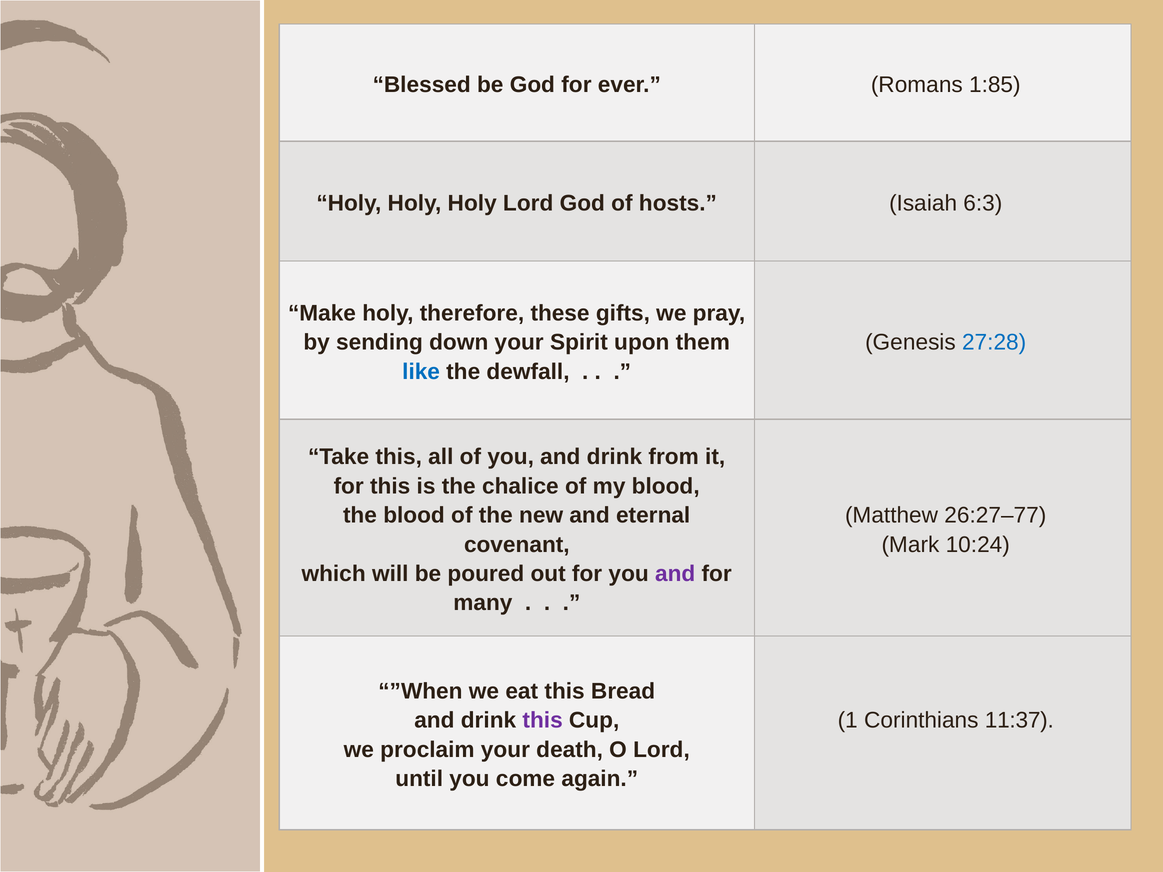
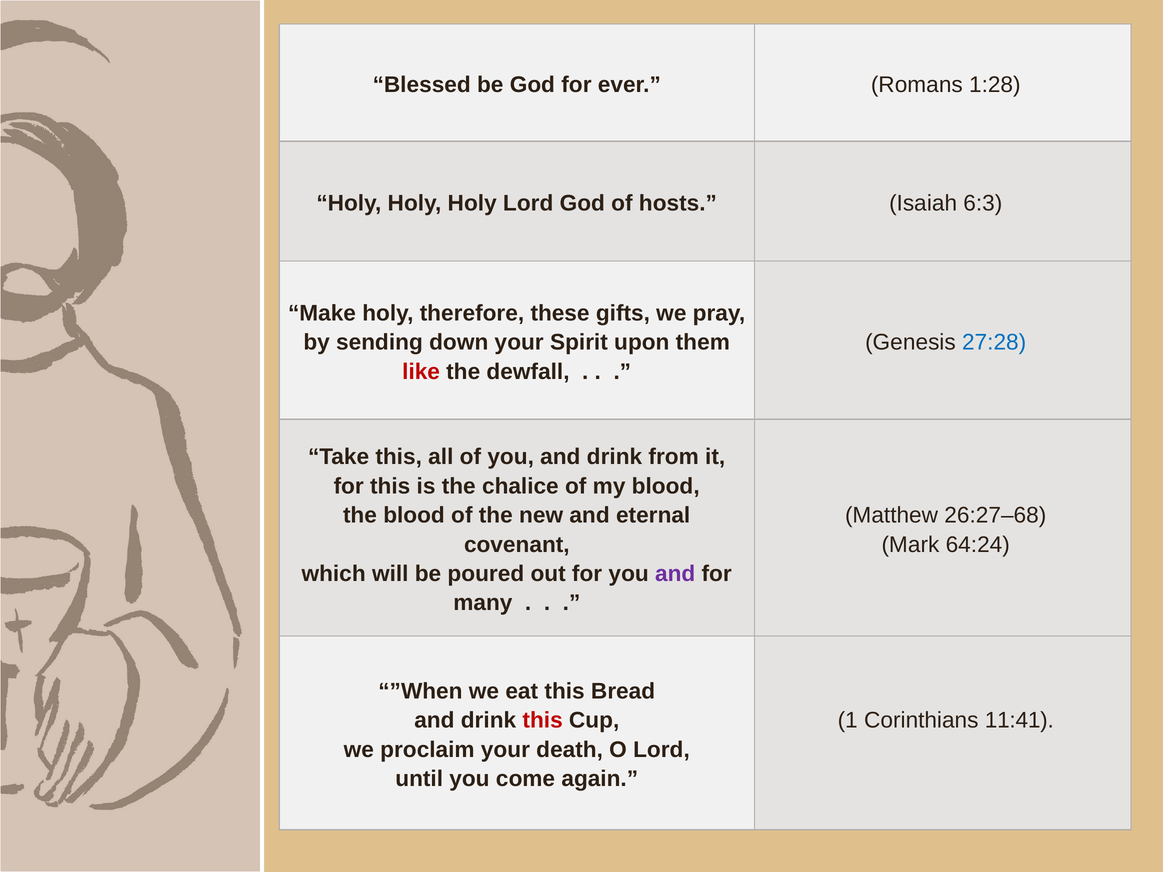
1:85: 1:85 -> 1:28
like colour: blue -> red
26:27–77: 26:27–77 -> 26:27–68
10:24: 10:24 -> 64:24
this at (543, 721) colour: purple -> red
11:37: 11:37 -> 11:41
